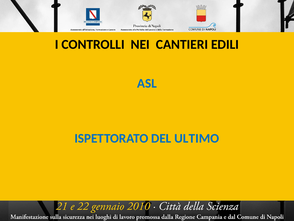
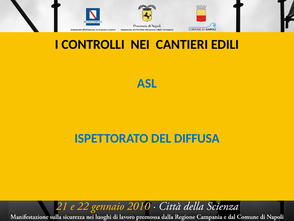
ULTIMO: ULTIMO -> DIFFUSA
